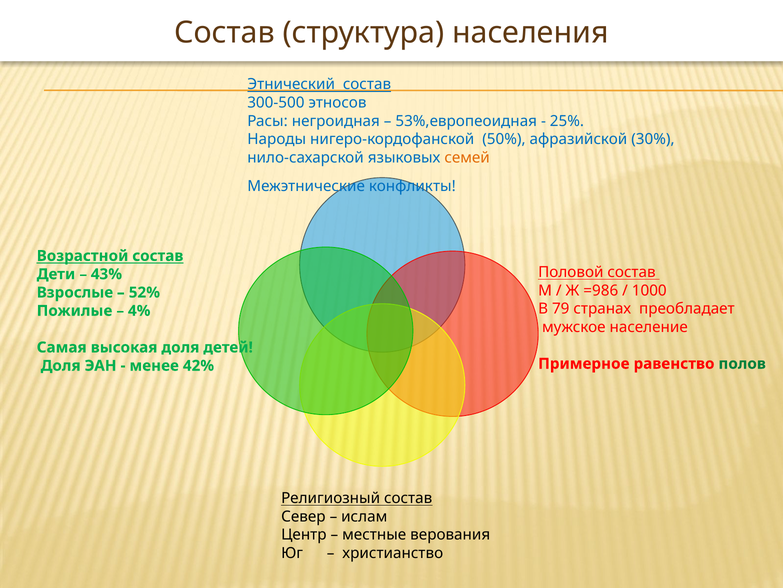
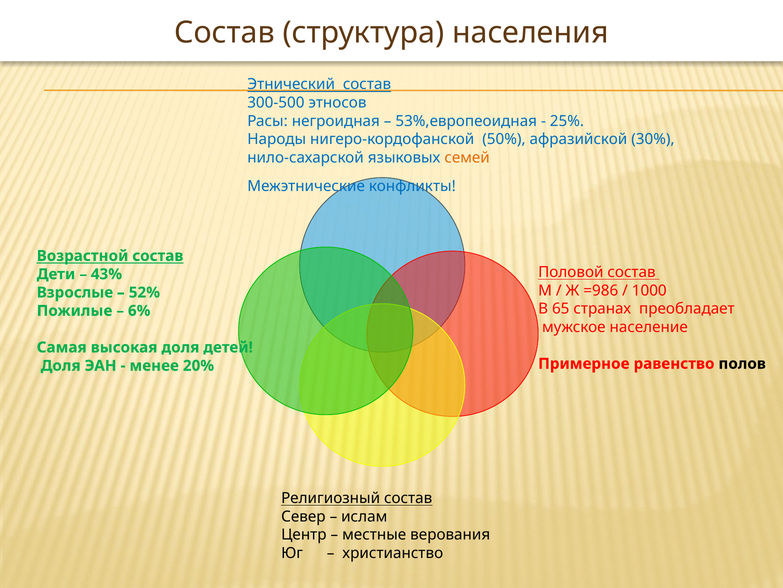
79: 79 -> 65
4%: 4% -> 6%
полов colour: green -> black
42%: 42% -> 20%
